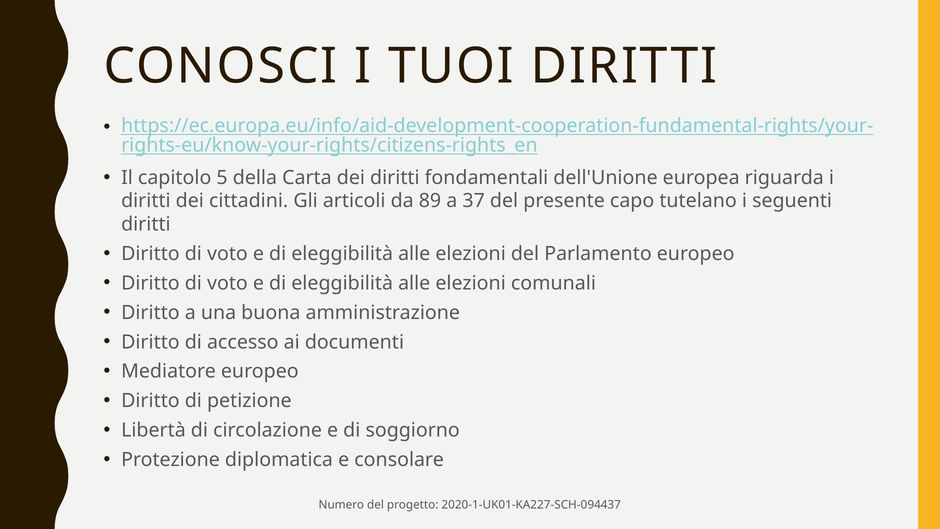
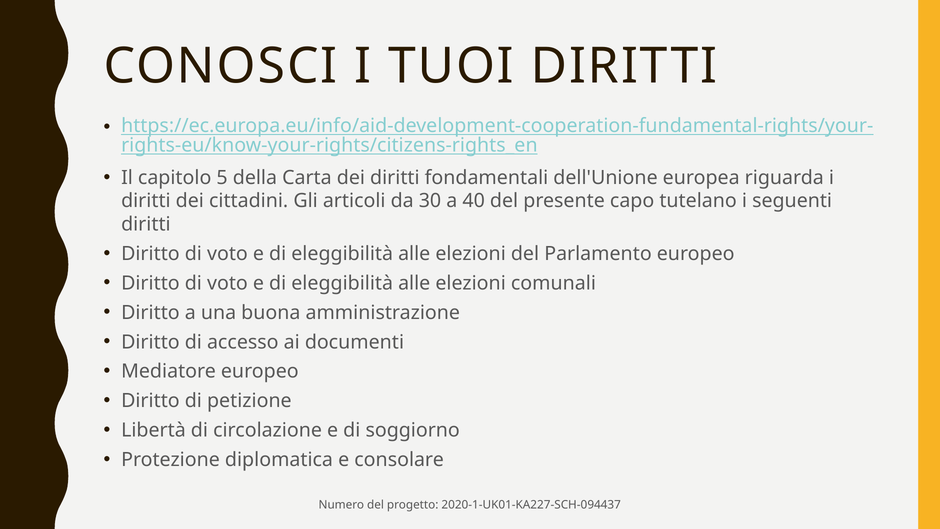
89: 89 -> 30
37: 37 -> 40
